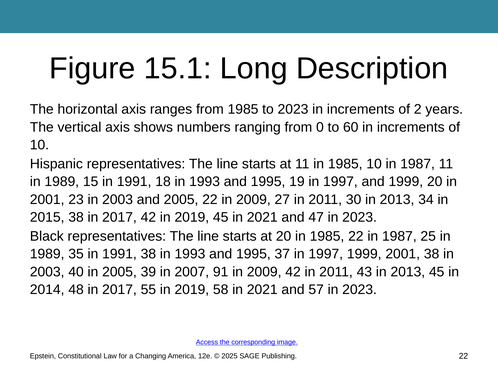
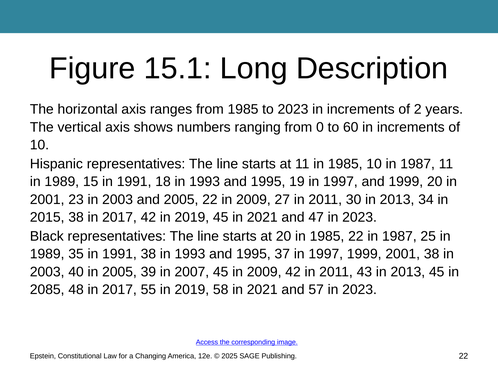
2007 91: 91 -> 45
2014: 2014 -> 2085
